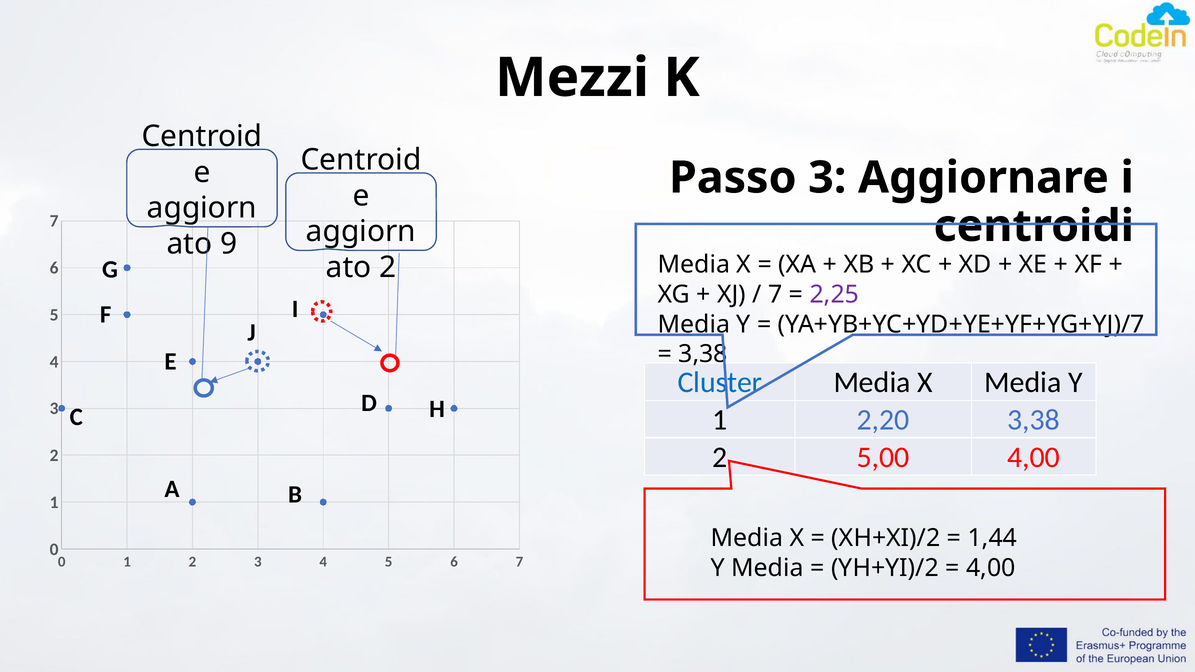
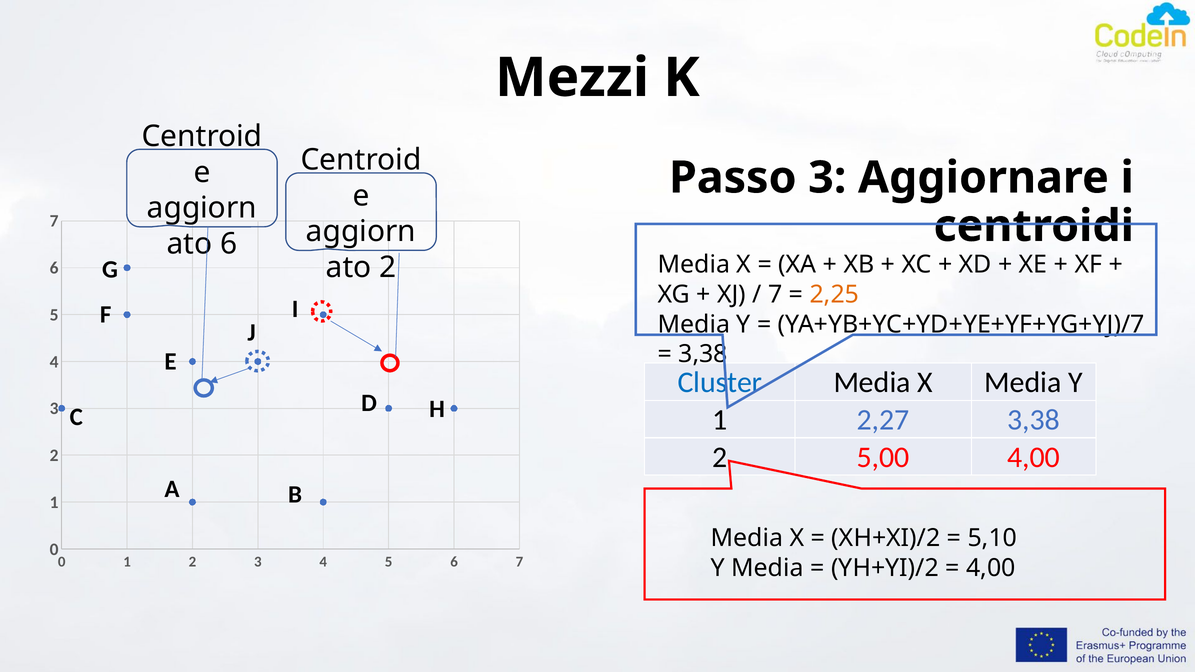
9 at (229, 244): 9 -> 6
2,25 colour: purple -> orange
2,20: 2,20 -> 2,27
1,44: 1,44 -> 5,10
